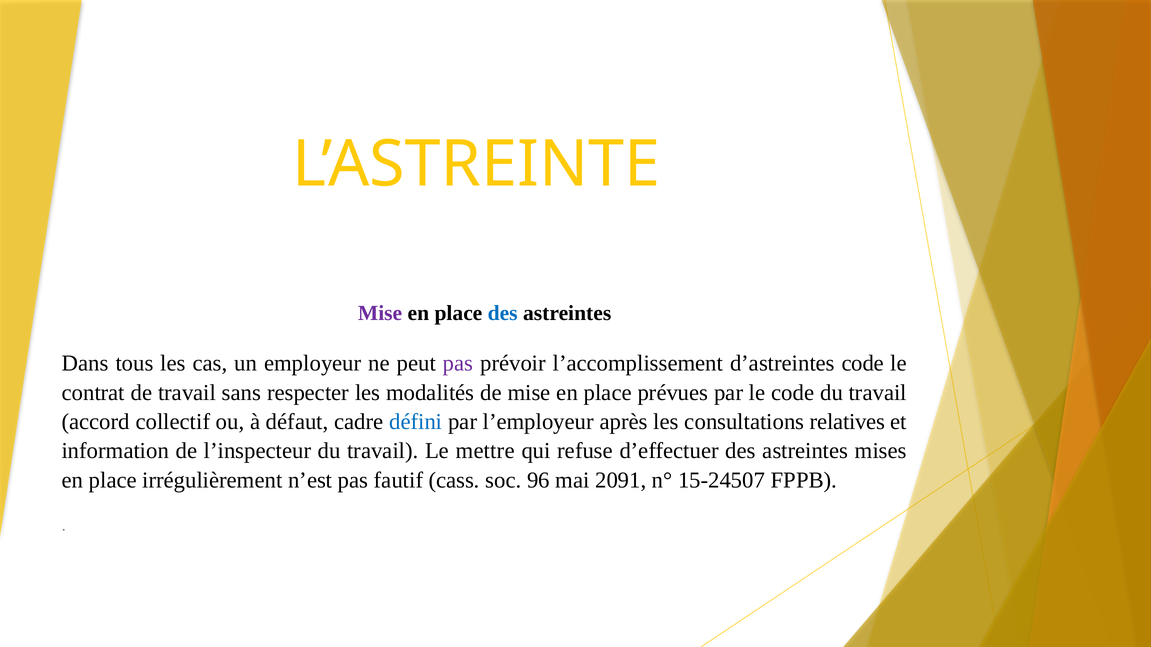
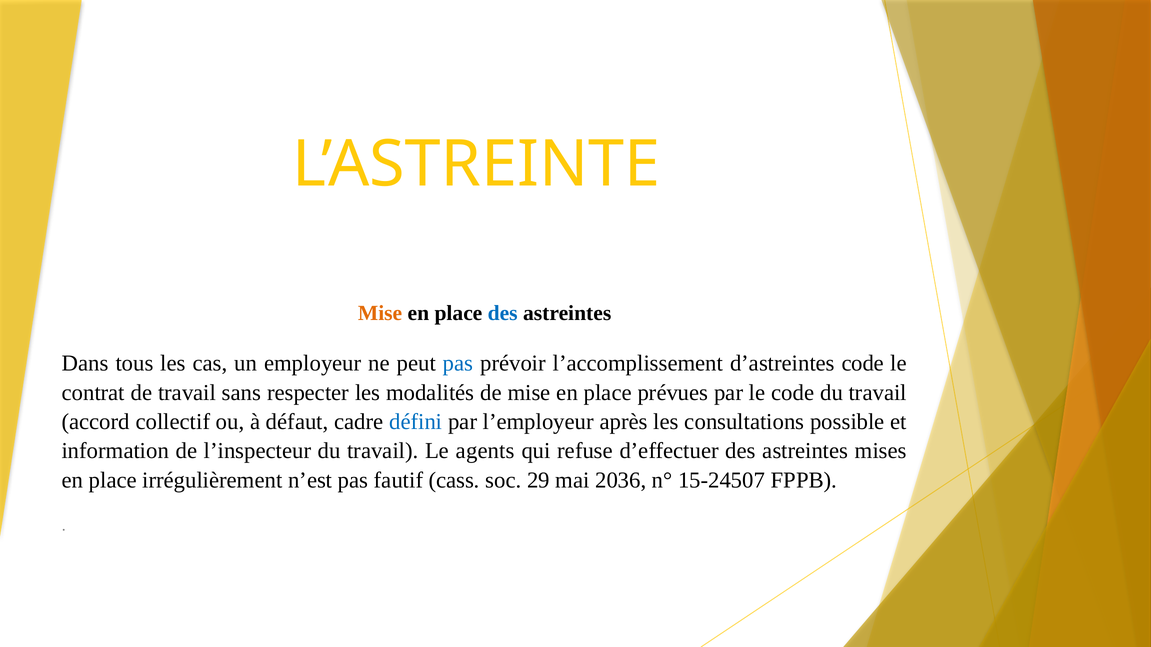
Mise at (380, 313) colour: purple -> orange
pas at (458, 364) colour: purple -> blue
relatives: relatives -> possible
mettre: mettre -> agents
96: 96 -> 29
2091: 2091 -> 2036
